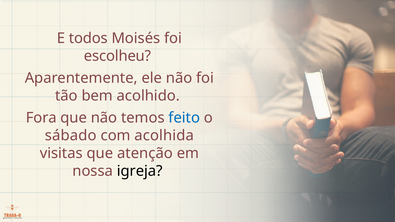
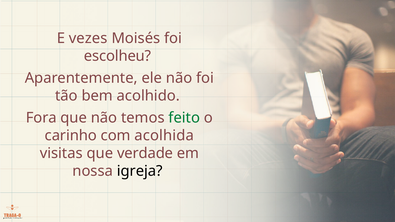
todos: todos -> vezes
feito colour: blue -> green
sábado: sábado -> carinho
atenção: atenção -> verdade
